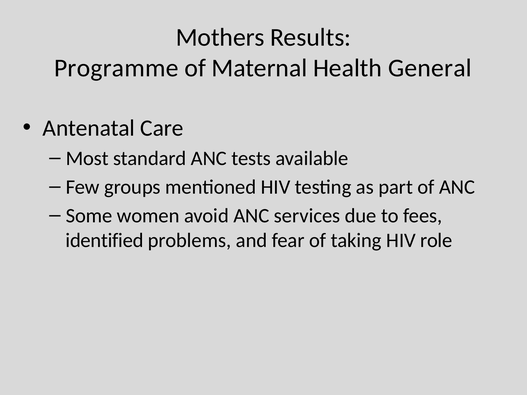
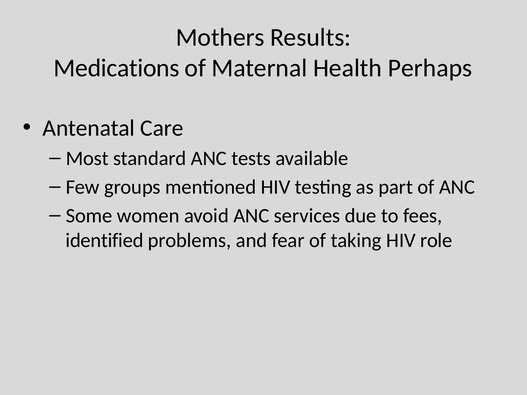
Programme: Programme -> Medications
General: General -> Perhaps
